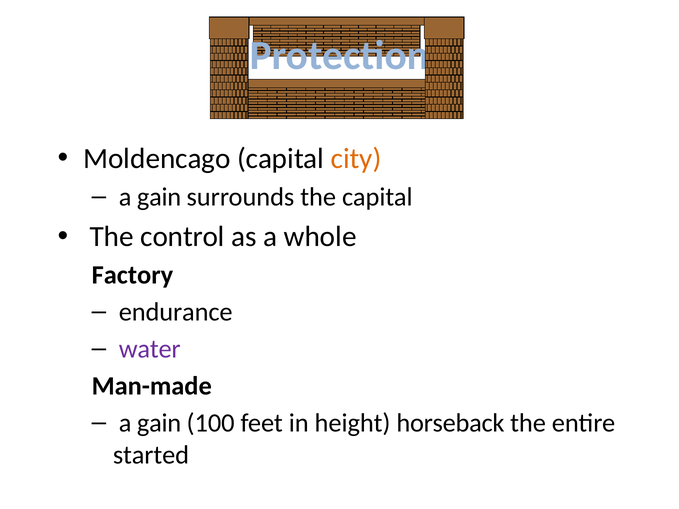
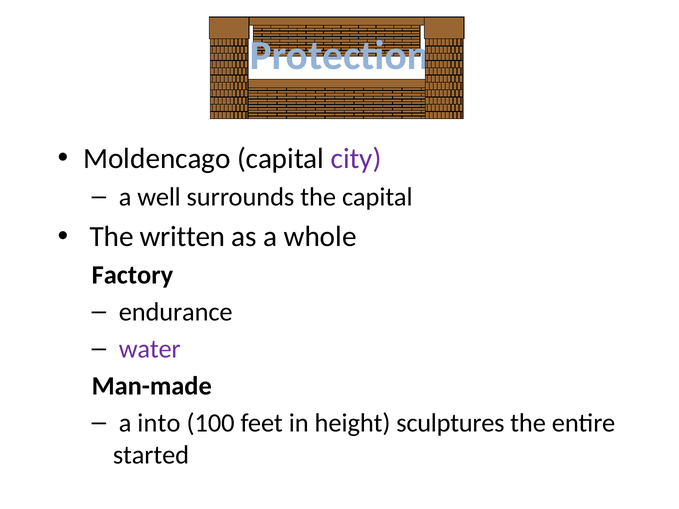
city colour: orange -> purple
gain at (159, 197): gain -> well
control: control -> written
gain at (159, 423): gain -> into
horseback: horseback -> sculptures
